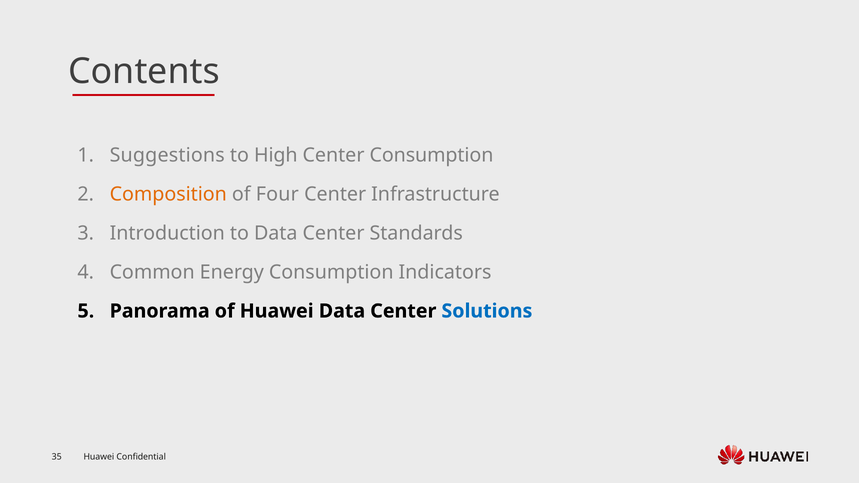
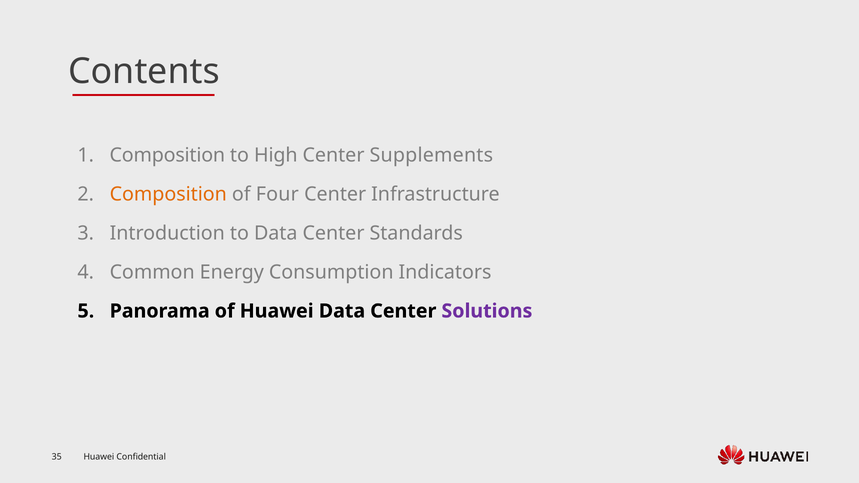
Suggestions at (167, 155): Suggestions -> Composition
Center Consumption: Consumption -> Supplements
Solutions colour: blue -> purple
